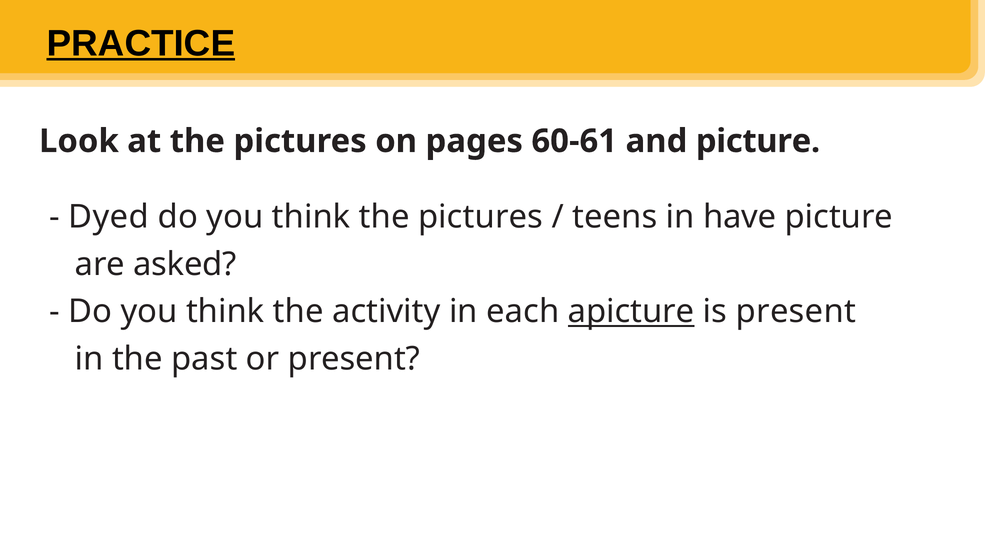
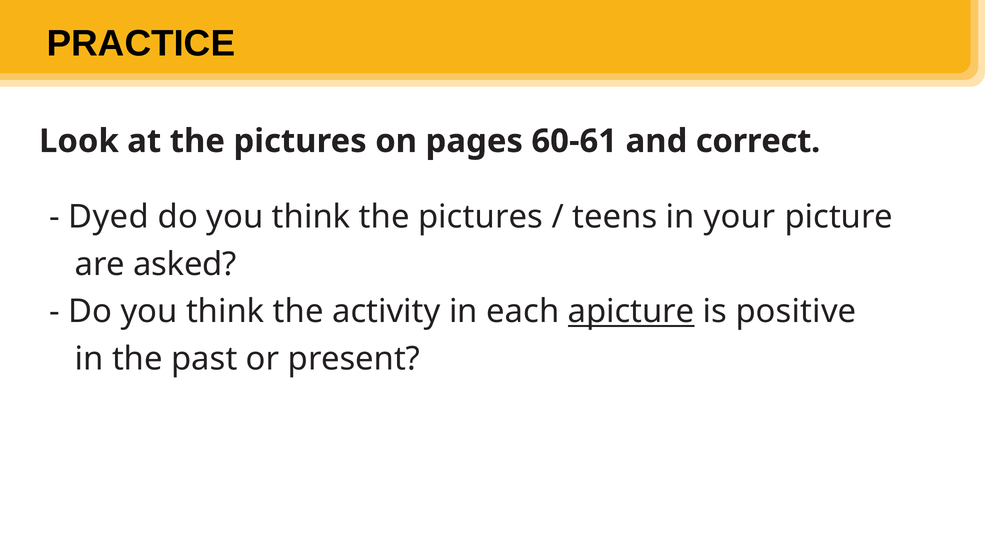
PRACTICE underline: present -> none
and picture: picture -> correct
have: have -> your
is present: present -> positive
